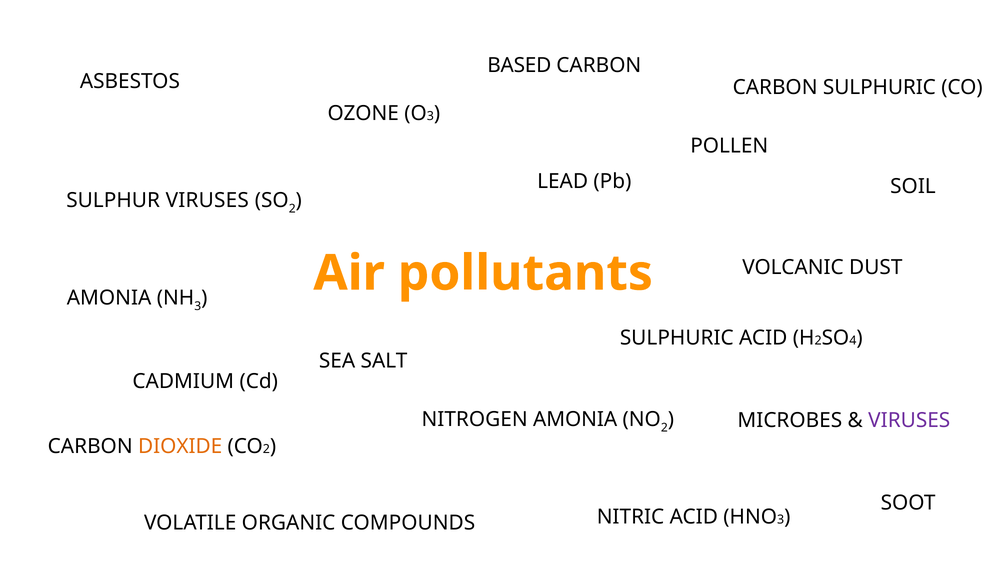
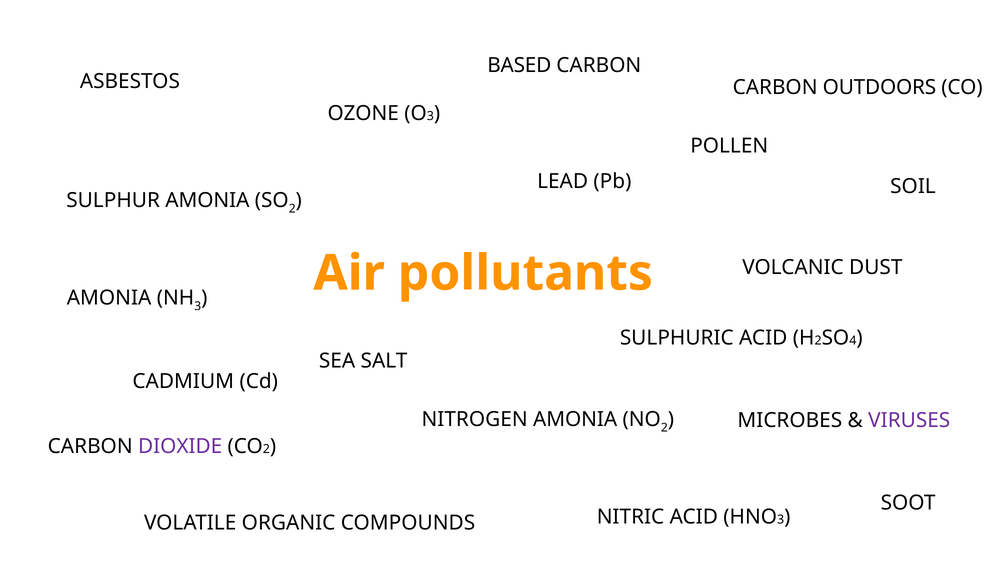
CARBON SULPHURIC: SULPHURIC -> OUTDOORS
SULPHUR VIRUSES: VIRUSES -> AMONIA
DIOXIDE colour: orange -> purple
